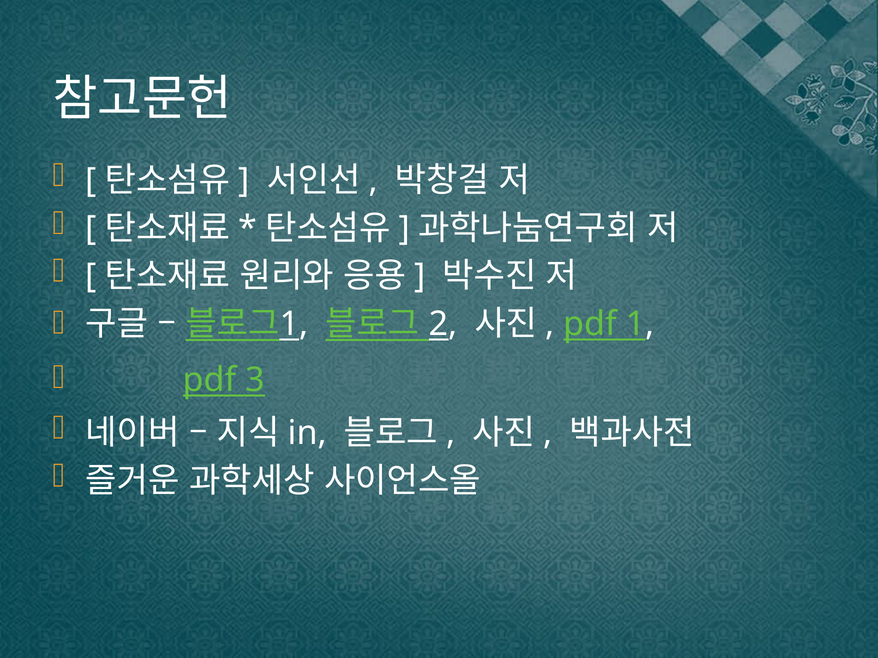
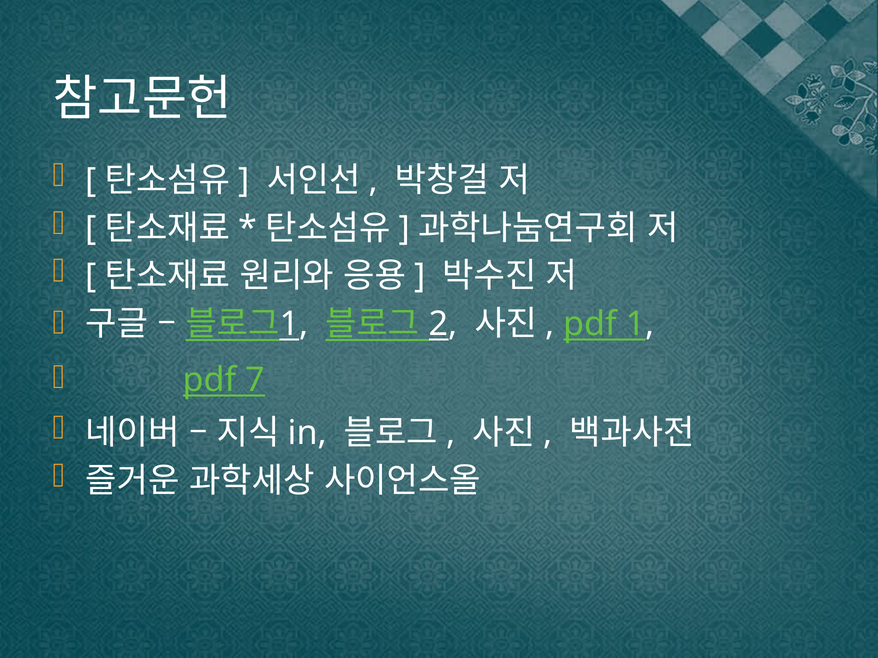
3: 3 -> 7
